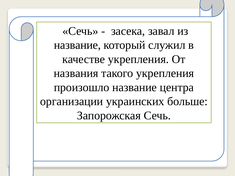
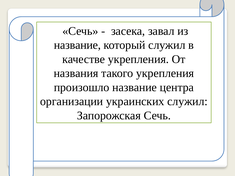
украинских больше: больше -> служил
